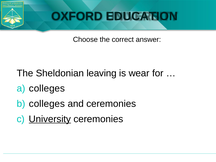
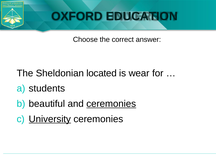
leaving: leaving -> located
colleges at (47, 88): colleges -> students
colleges at (47, 104): colleges -> beautiful
ceremonies at (111, 104) underline: none -> present
